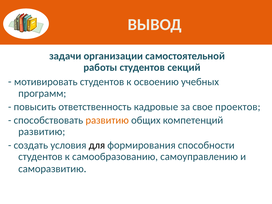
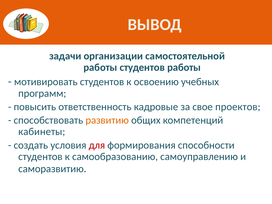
студентов секций: секций -> работы
развитию at (42, 132): развитию -> кабинеты
для colour: black -> red
